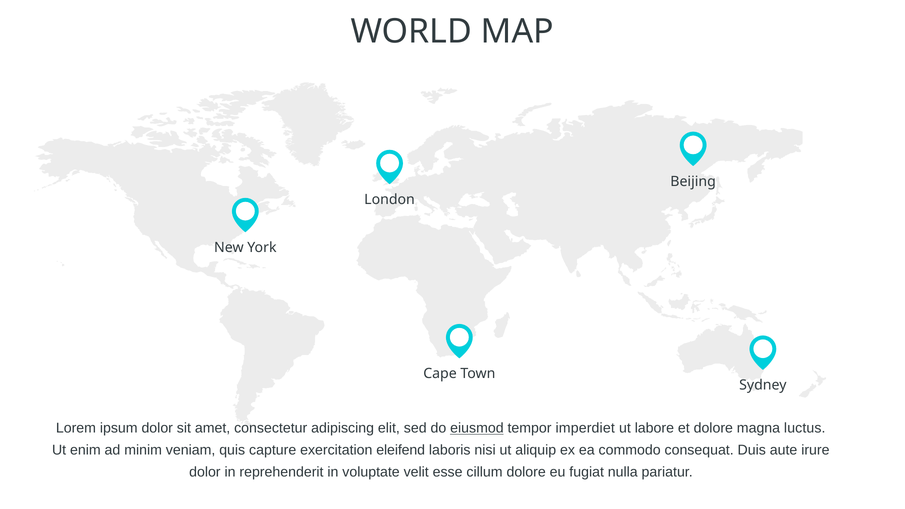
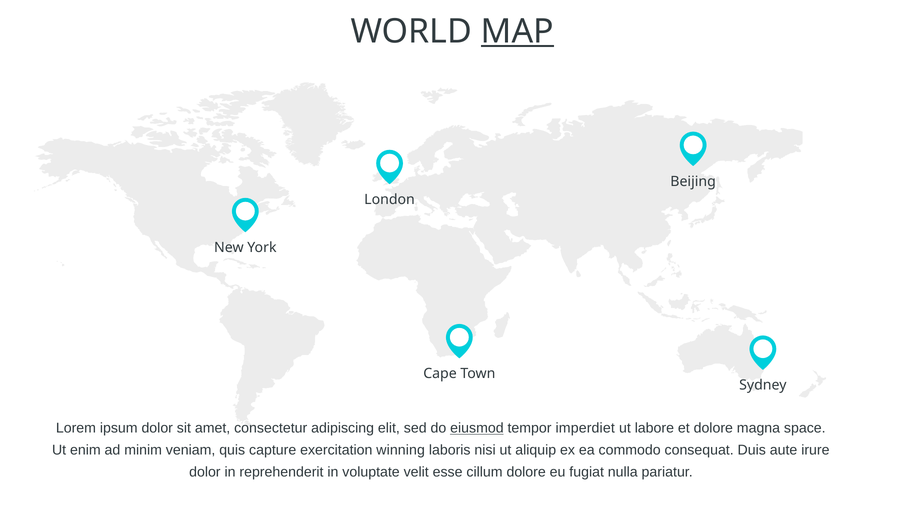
MAP underline: none -> present
luctus: luctus -> space
eleifend: eleifend -> winning
